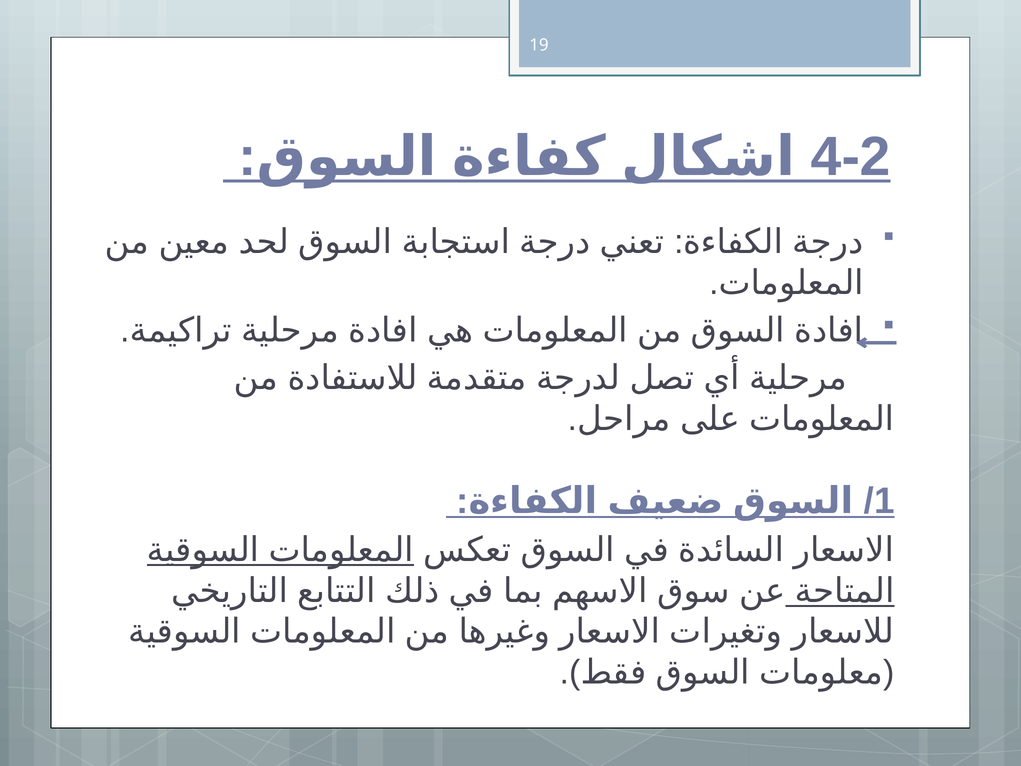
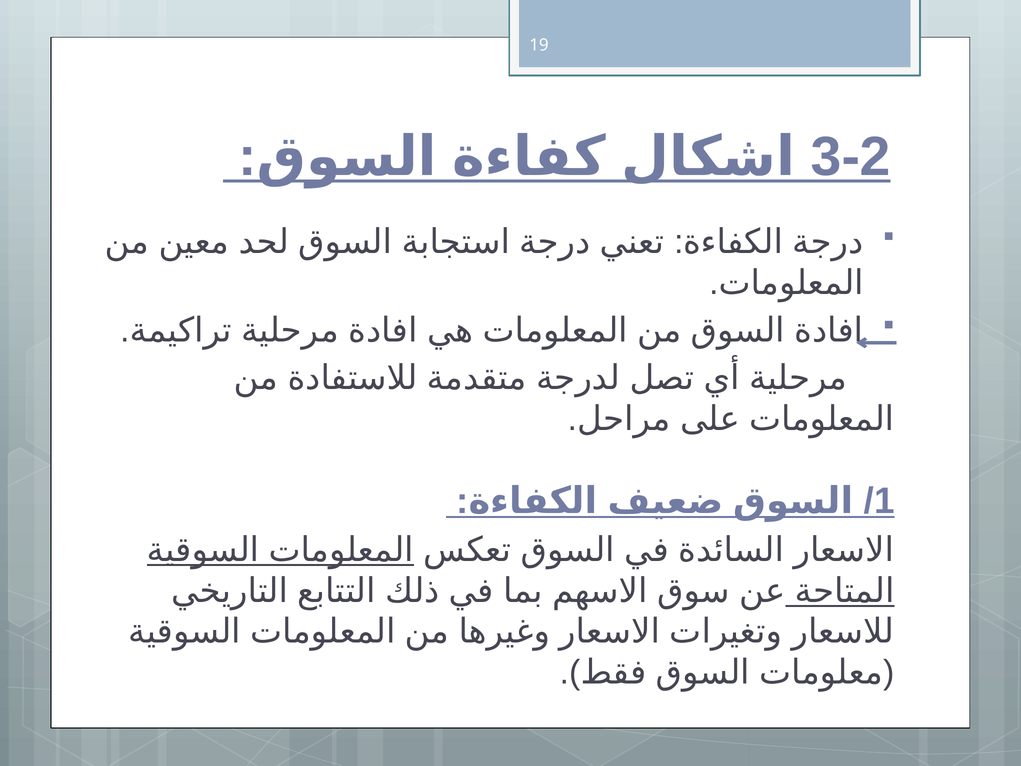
4-2: 4-2 -> 3-2
